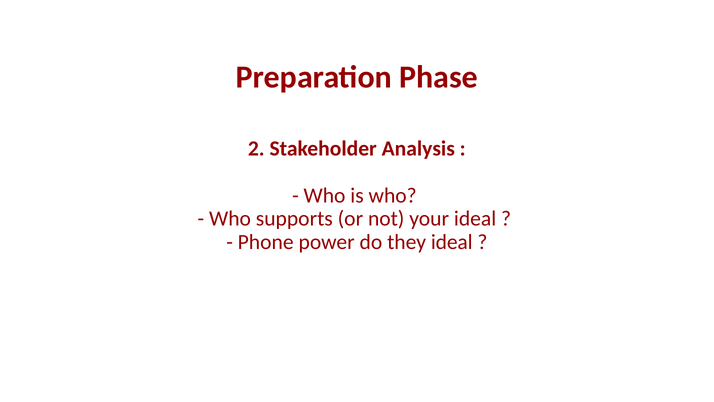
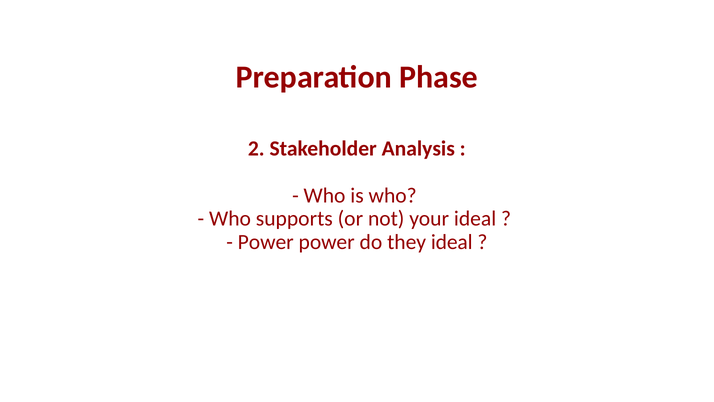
Phone at (266, 242): Phone -> Power
